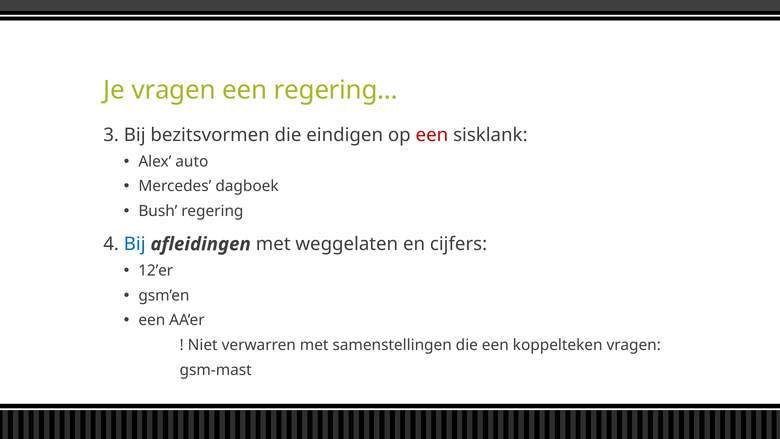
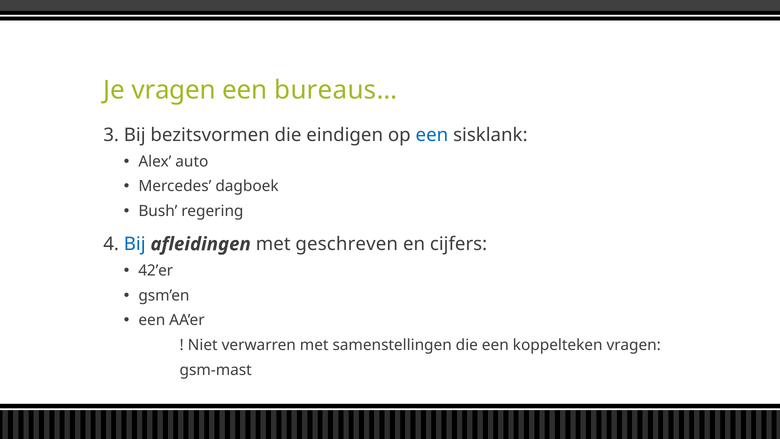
regering…: regering… -> bureaus…
een at (432, 135) colour: red -> blue
weggelaten: weggelaten -> geschreven
12’er: 12’er -> 42’er
